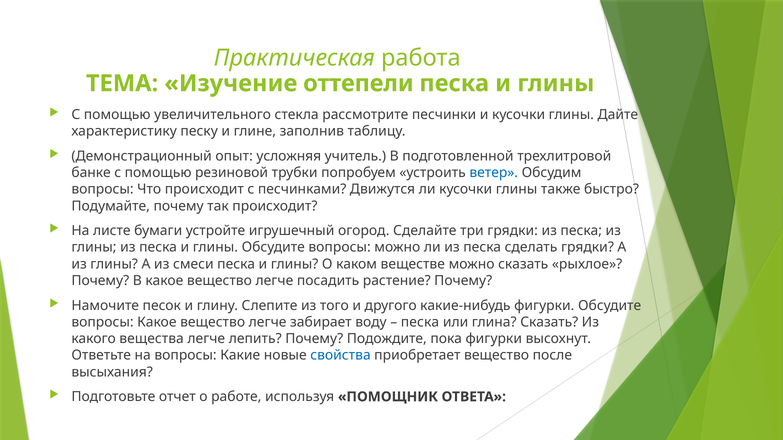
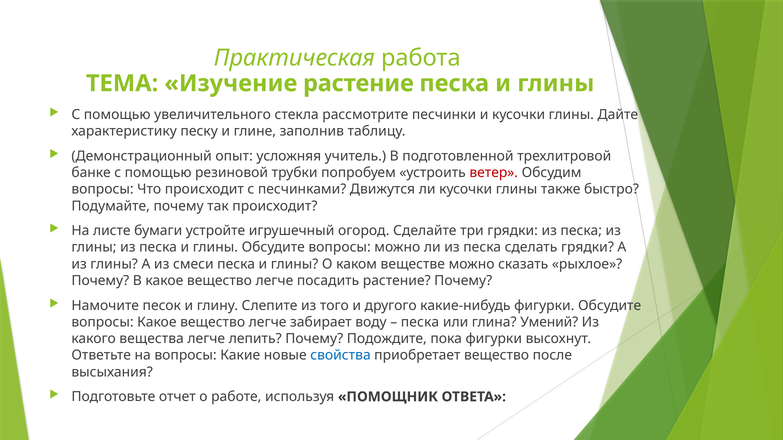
Изучение оттепели: оттепели -> растение
ветер colour: blue -> red
глина Сказать: Сказать -> Умений
